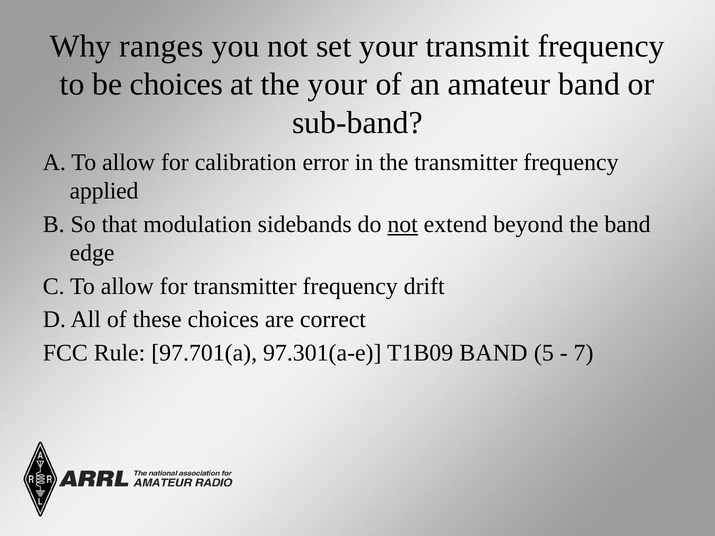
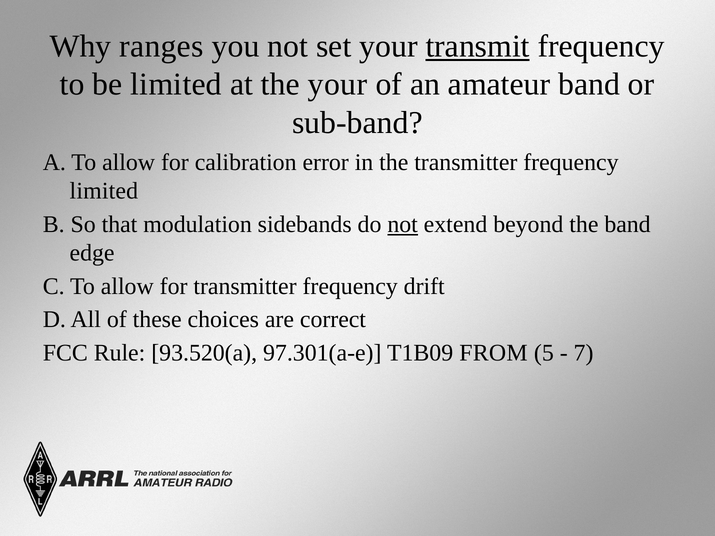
transmit underline: none -> present
be choices: choices -> limited
applied at (104, 191): applied -> limited
97.701(a: 97.701(a -> 93.520(a
T1B09 BAND: BAND -> FROM
